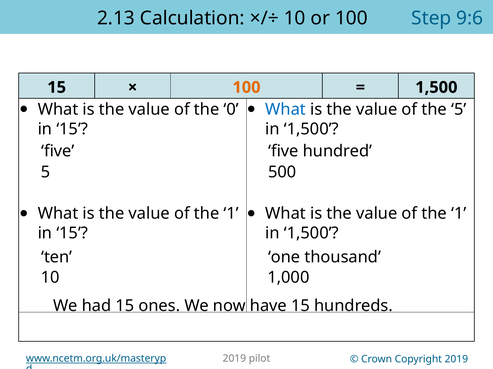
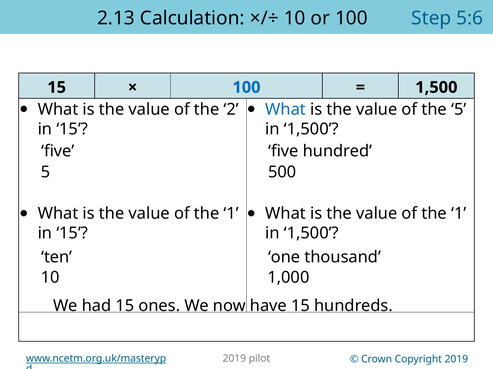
9:6: 9:6 -> 5:6
100 at (246, 88) colour: orange -> blue
0: 0 -> 2
